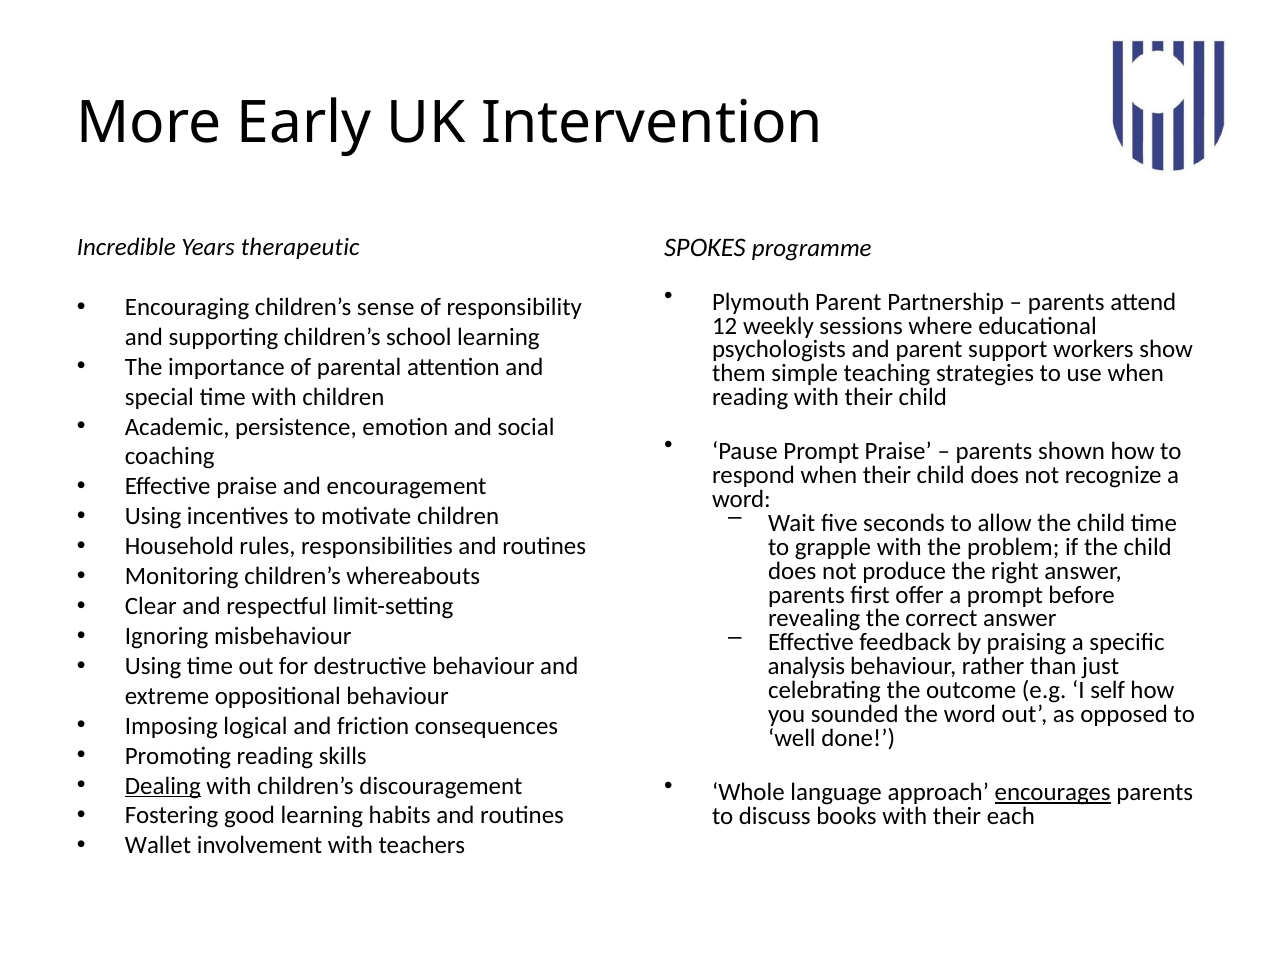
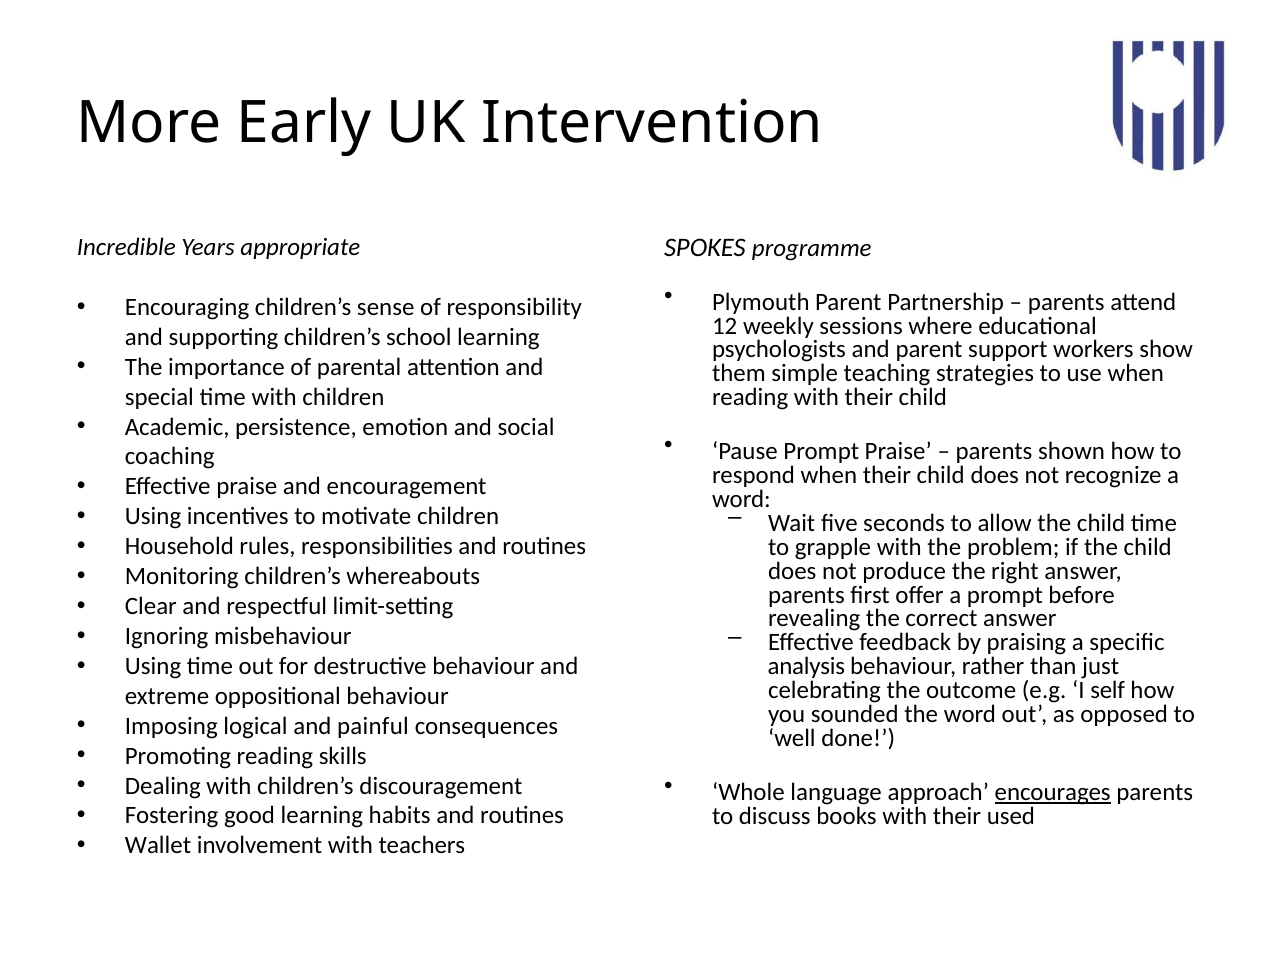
therapeutic: therapeutic -> appropriate
friction: friction -> painful
Dealing underline: present -> none
each: each -> used
